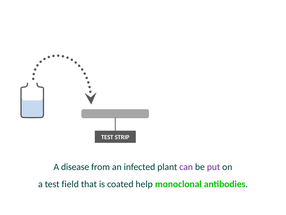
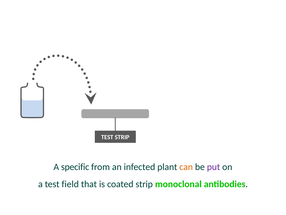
disease: disease -> specific
can colour: purple -> orange
coated help: help -> strip
